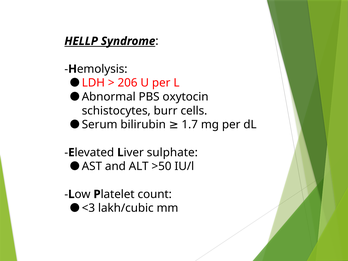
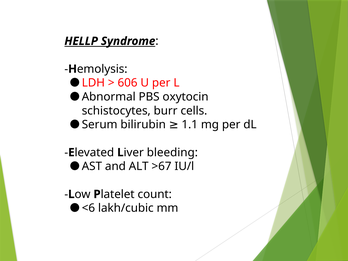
206: 206 -> 606
1.7: 1.7 -> 1.1
sulphate: sulphate -> bleeding
>50: >50 -> >67
<3: <3 -> <6
